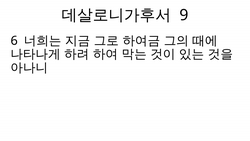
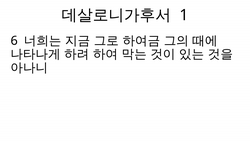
9: 9 -> 1
